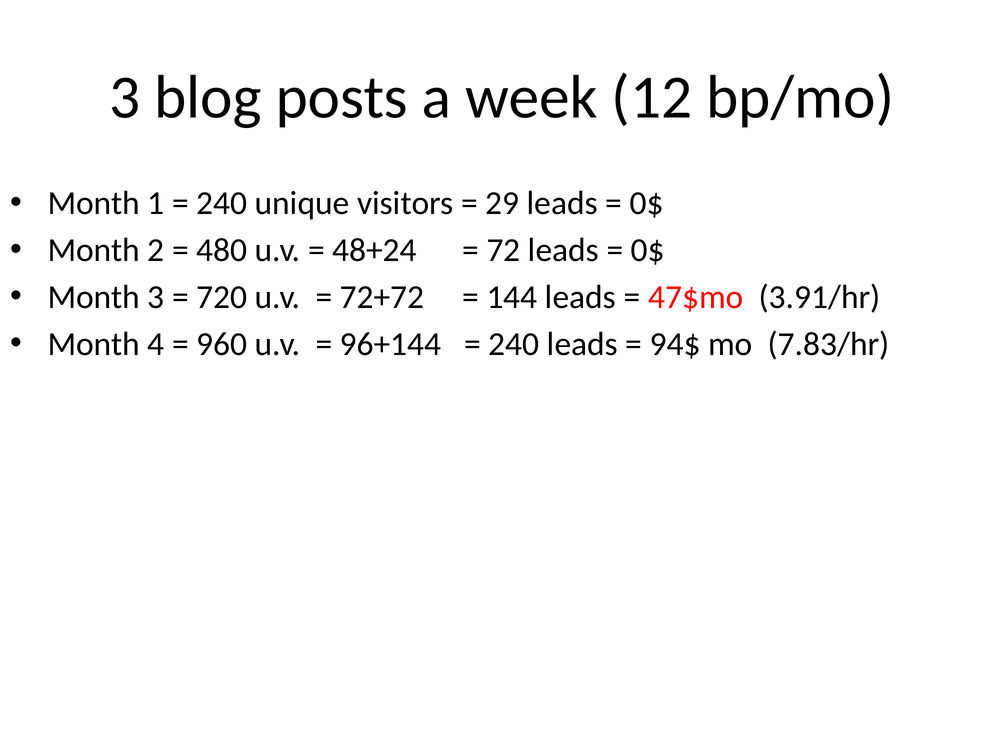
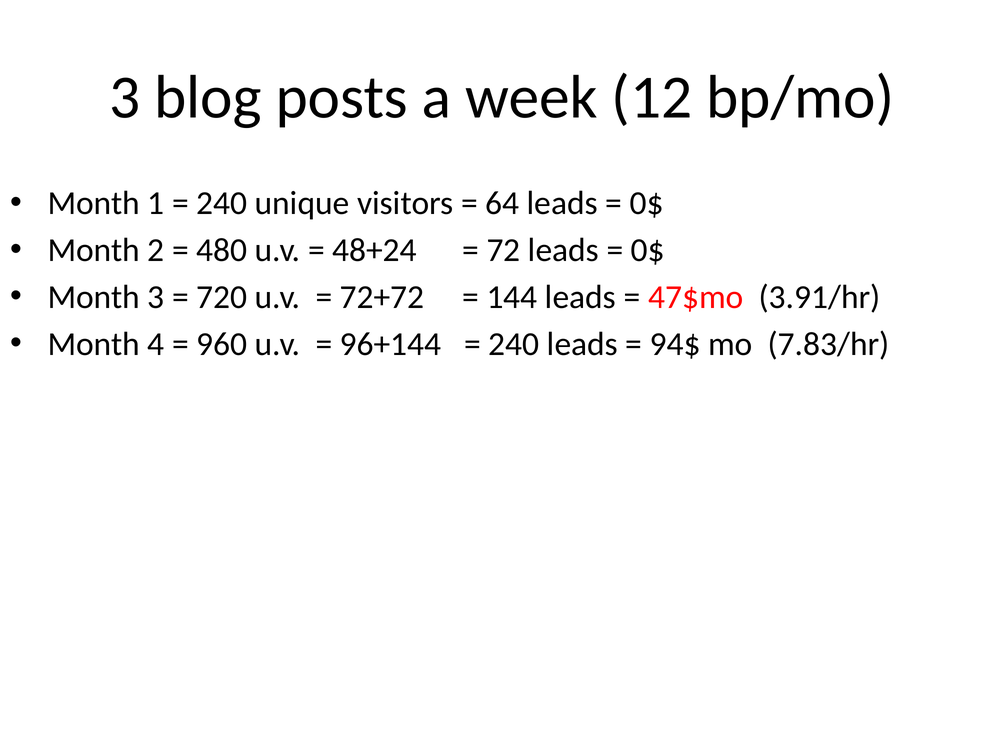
29: 29 -> 64
